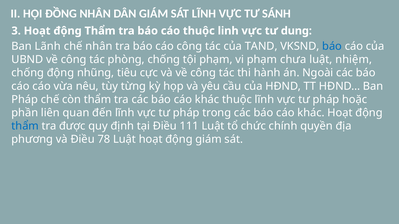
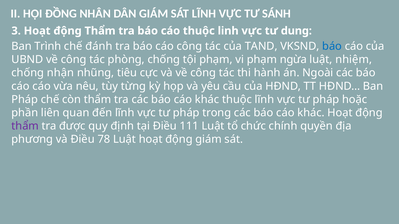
Lãnh: Lãnh -> Trình
chế nhân: nhân -> đánh
chưa: chưa -> ngừa
chống động: động -> nhận
thẩm at (25, 126) colour: blue -> purple
